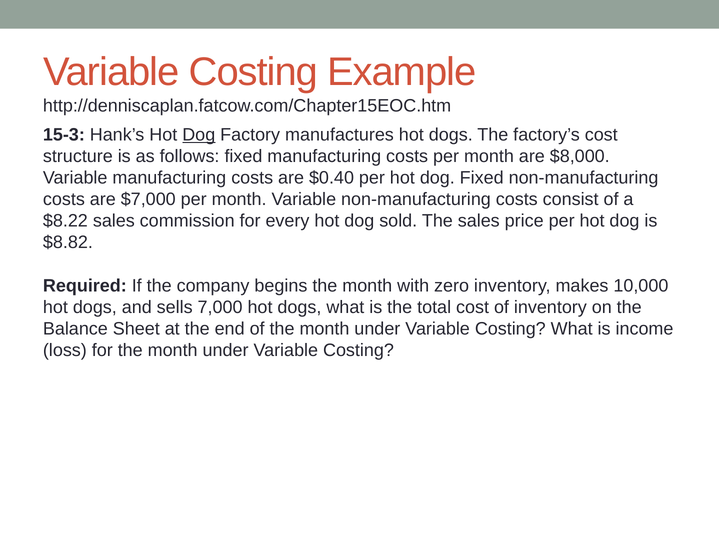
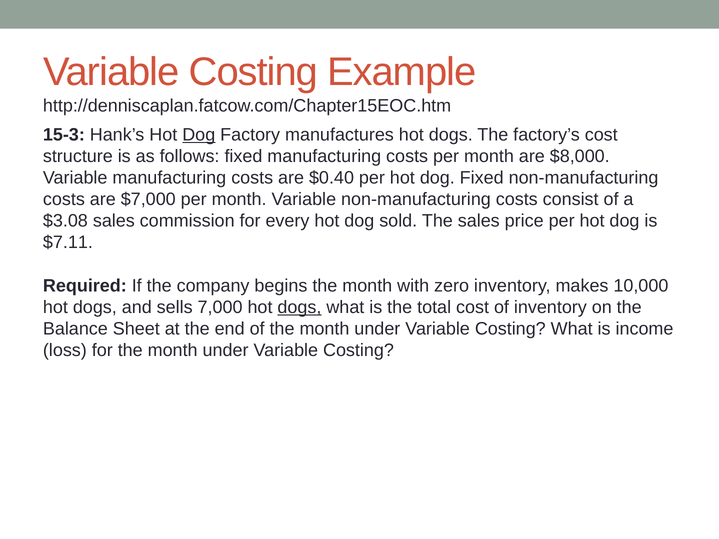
$8.22: $8.22 -> $3.08
$8.82: $8.82 -> $7.11
dogs at (299, 307) underline: none -> present
